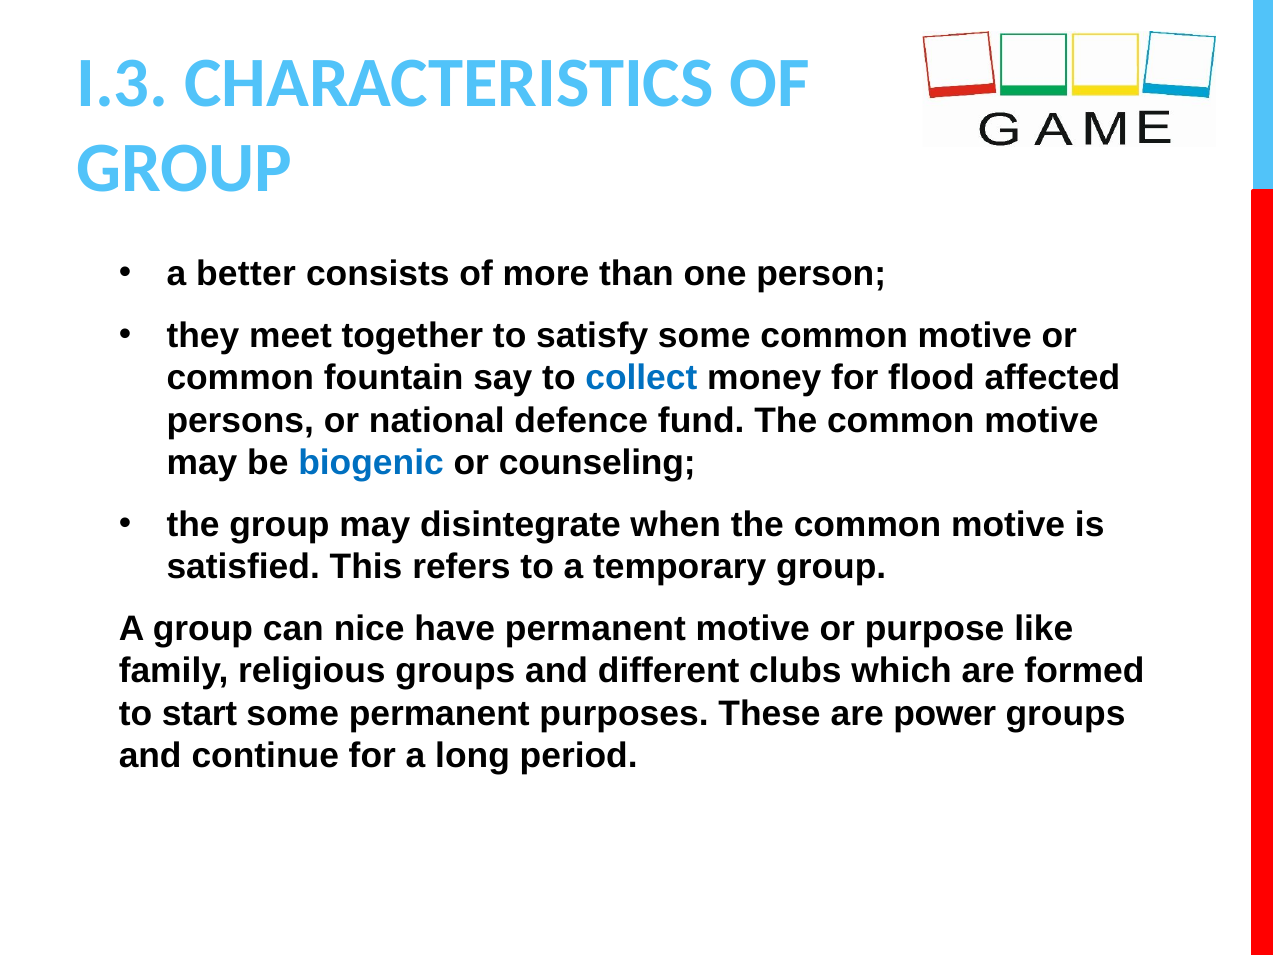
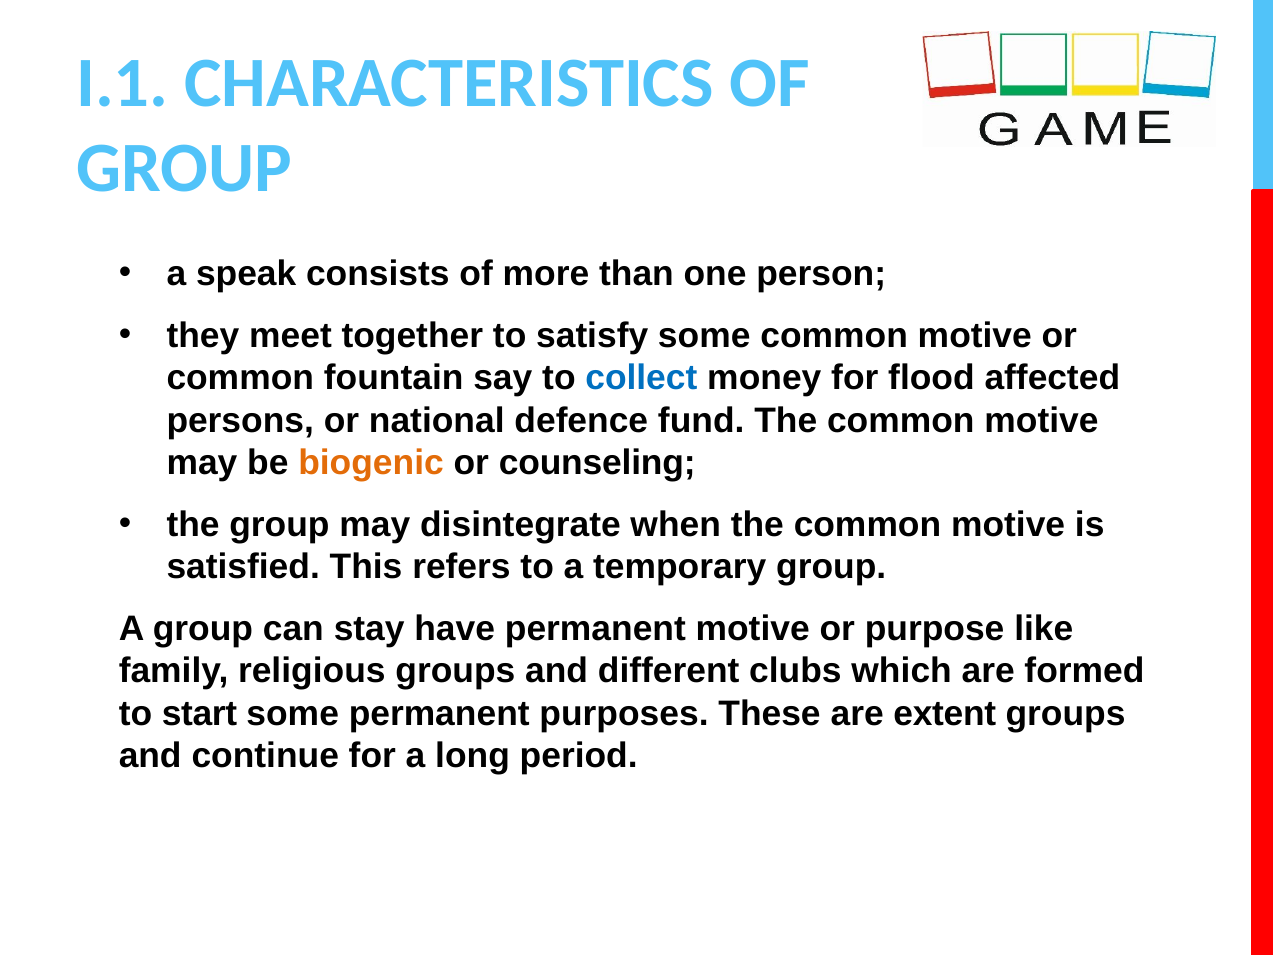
I.3: I.3 -> I.1
better: better -> speak
biogenic colour: blue -> orange
nice: nice -> stay
power: power -> extent
